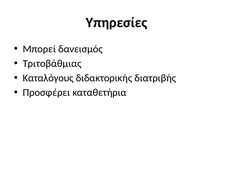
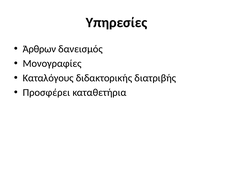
Μπορεί: Μπορεί -> Άρθρων
Τριτοβάθμιας: Τριτοβάθμιας -> Mονογραφίες
